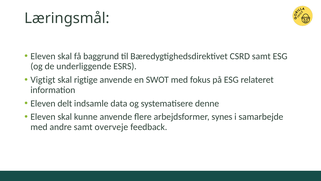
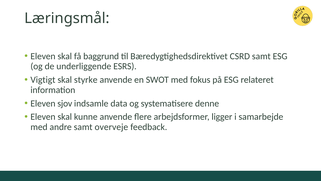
rigtige: rigtige -> styrke
delt: delt -> sjov
synes: synes -> ligger
